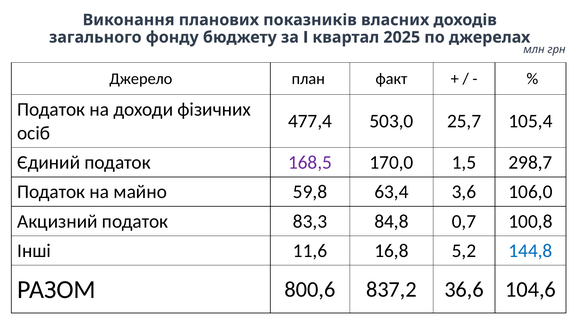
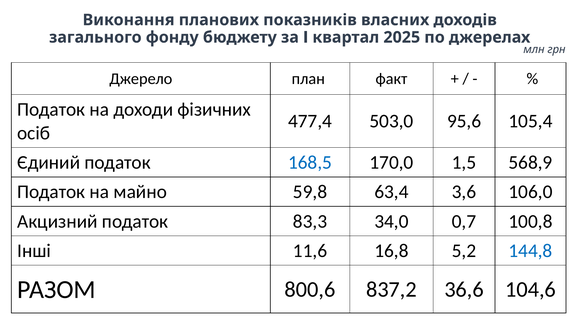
25,7: 25,7 -> 95,6
168,5 colour: purple -> blue
298,7: 298,7 -> 568,9
84,8: 84,8 -> 34,0
